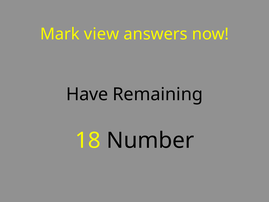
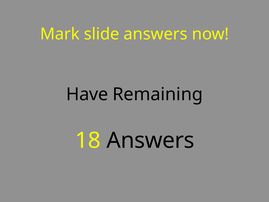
view: view -> slide
18 Number: Number -> Answers
